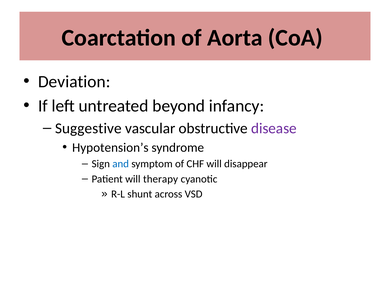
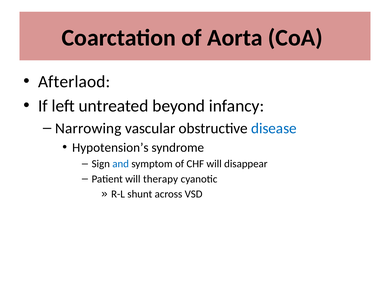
Deviation: Deviation -> Afterlaod
Suggestive: Suggestive -> Narrowing
disease colour: purple -> blue
